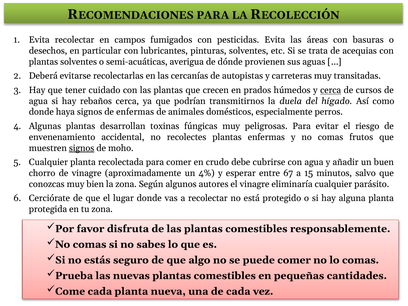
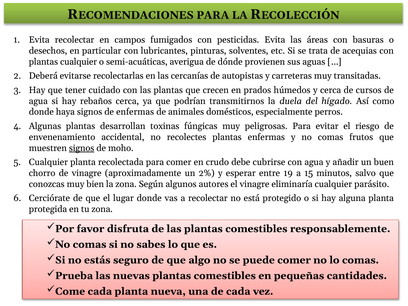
plantas solventes: solventes -> cualquier
cerca at (331, 90) underline: present -> none
4%: 4% -> 2%
67: 67 -> 19
